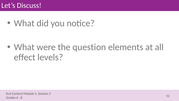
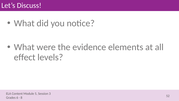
question: question -> evidence
